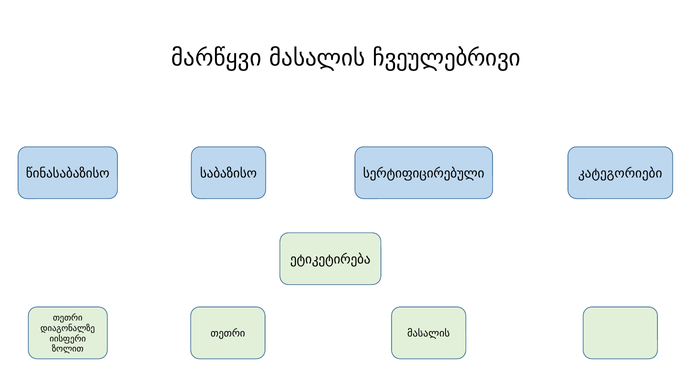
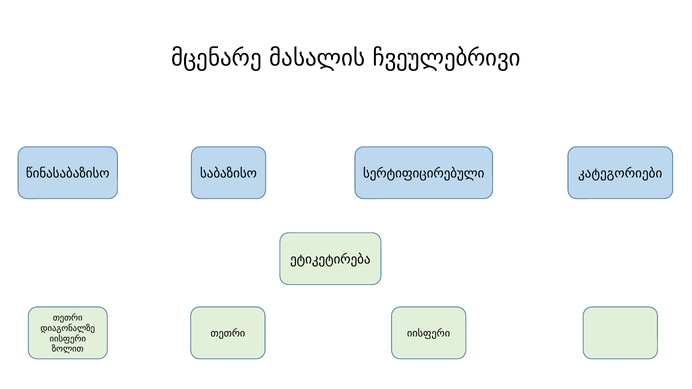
მარწყვი: მარწყვი -> მცენარე
თეთრი მასალის: მასალის -> იისფერი
